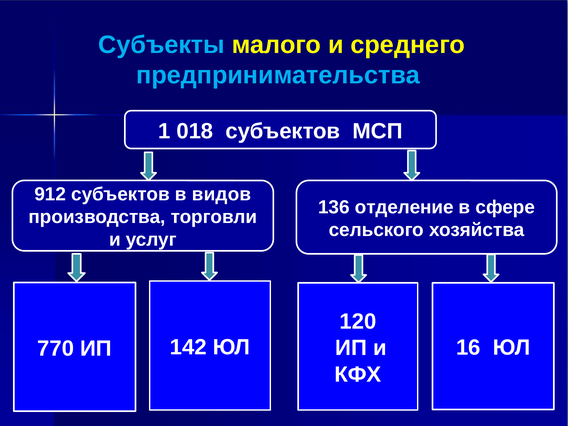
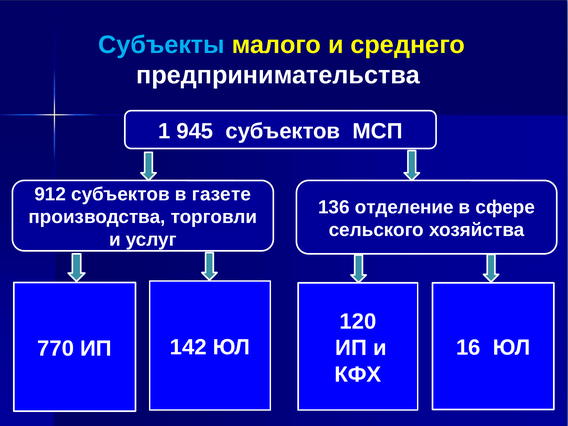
предпринимательства colour: light blue -> white
018: 018 -> 945
видов: видов -> газете
